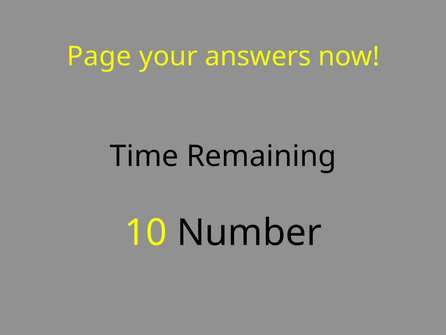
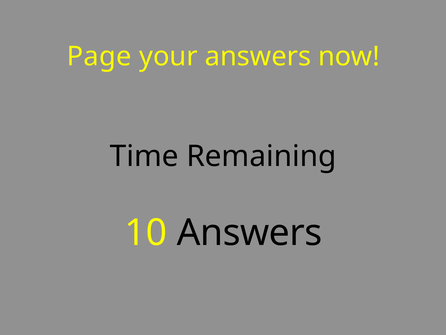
10 Number: Number -> Answers
